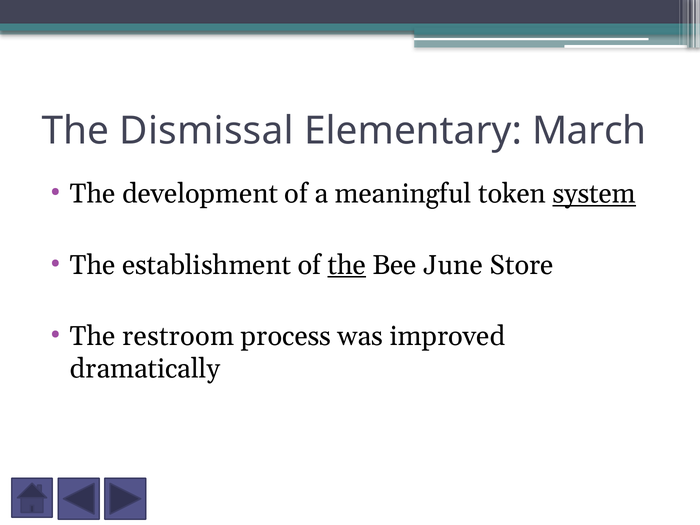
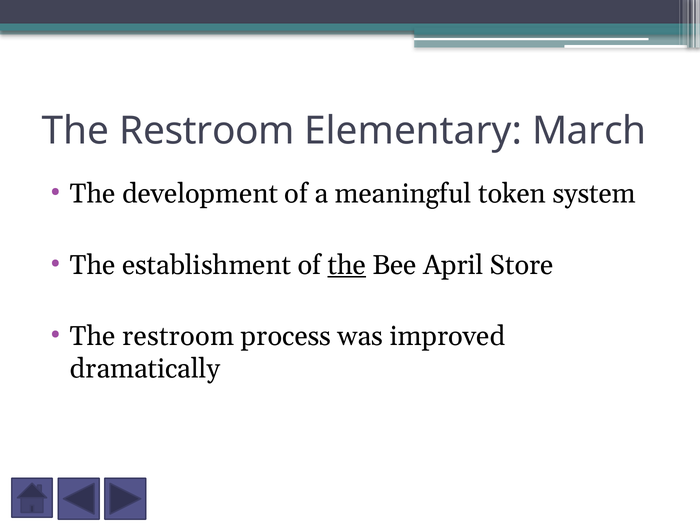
Dismissal at (207, 131): Dismissal -> Restroom
system underline: present -> none
June: June -> April
